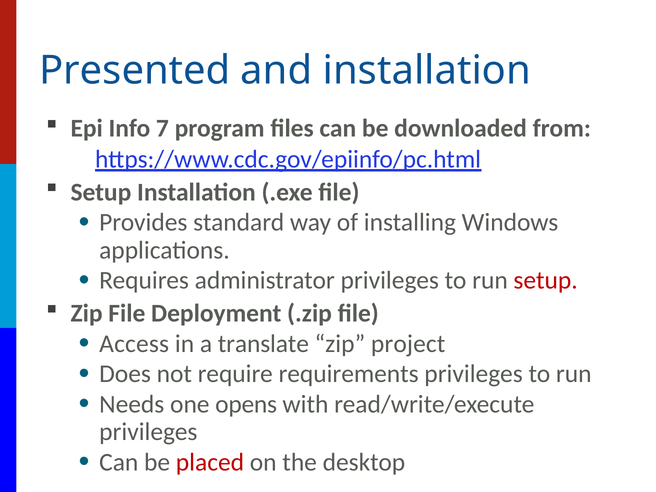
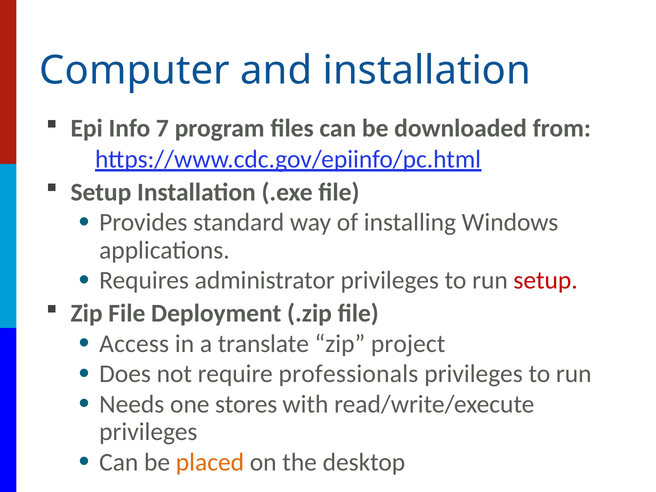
Presented: Presented -> Computer
requirements: requirements -> professionals
opens: opens -> stores
placed colour: red -> orange
